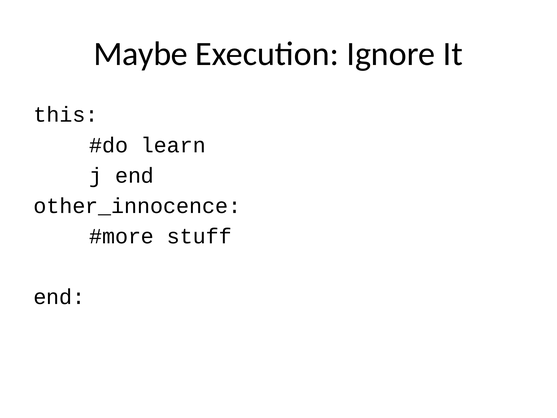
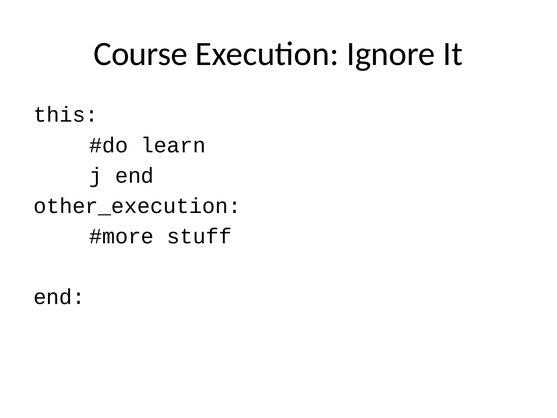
Maybe: Maybe -> Course
other_innocence: other_innocence -> other_execution
